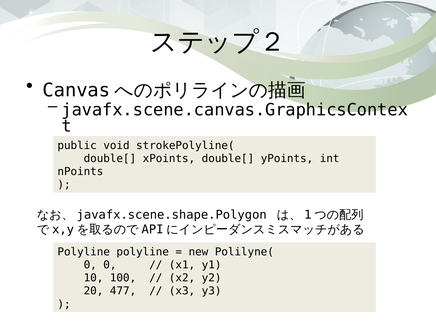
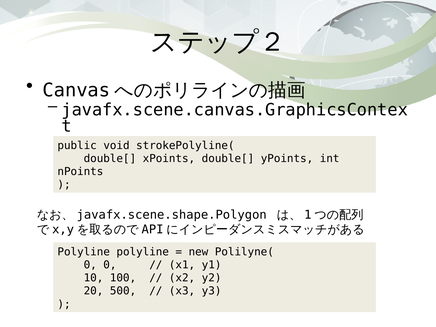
477: 477 -> 500
